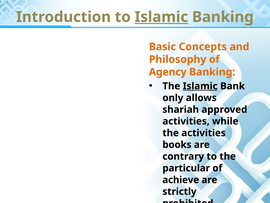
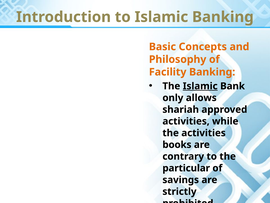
Islamic at (161, 17) underline: present -> none
Agency: Agency -> Facility
achieve: achieve -> savings
